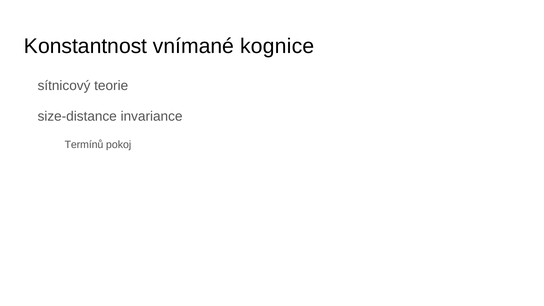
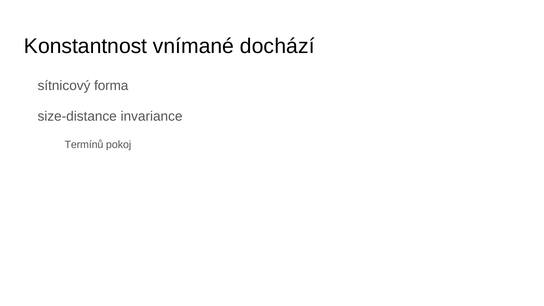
kognice: kognice -> dochází
teorie: teorie -> forma
